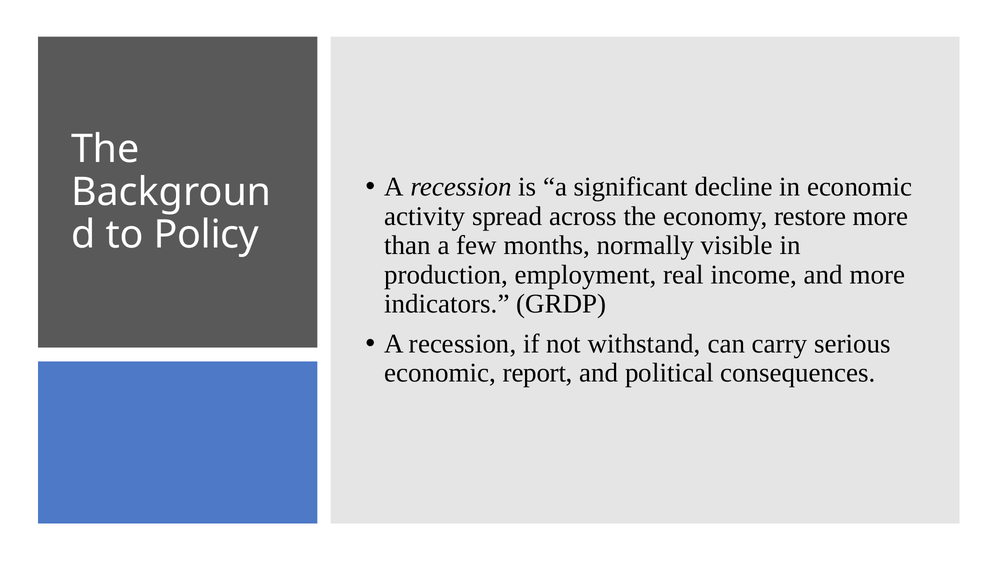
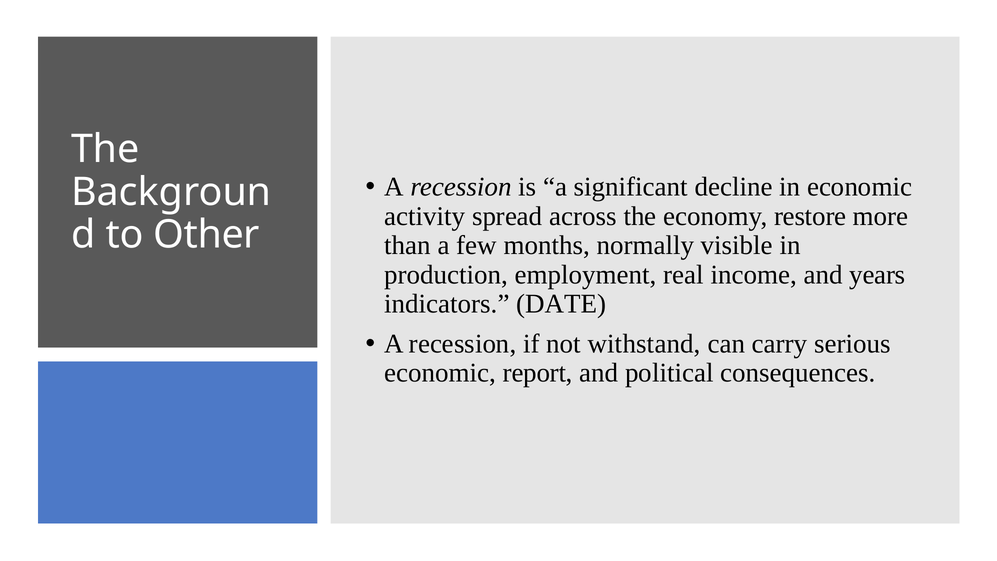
Policy: Policy -> Other
and more: more -> years
GRDP: GRDP -> DATE
